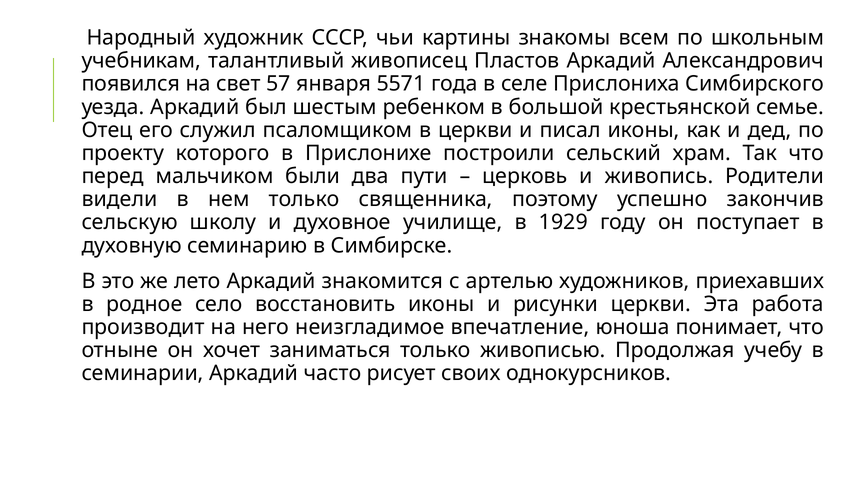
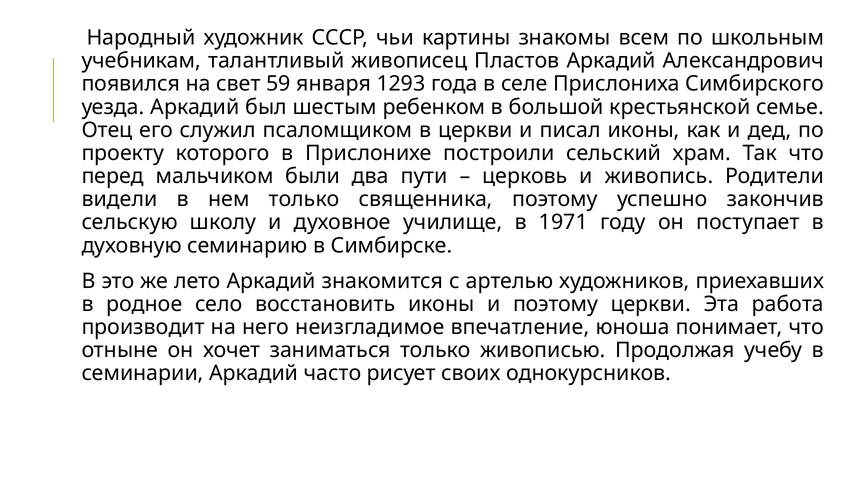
57: 57 -> 59
5571: 5571 -> 1293
1929: 1929 -> 1971
и рисунки: рисунки -> поэтому
